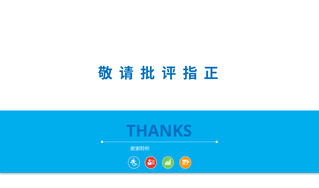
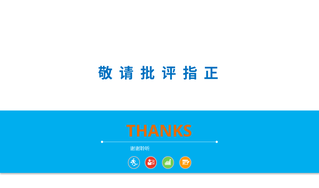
THANKS colour: blue -> orange
